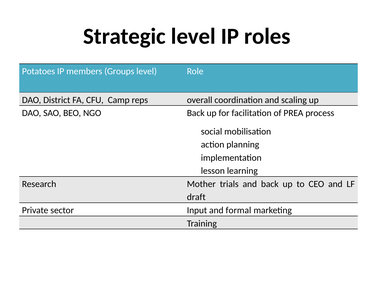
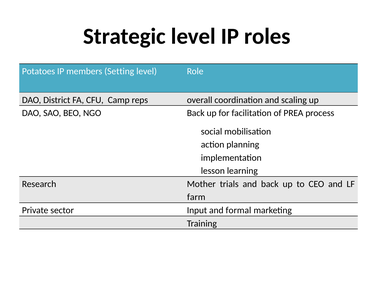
Groups: Groups -> Setting
draft: draft -> farm
